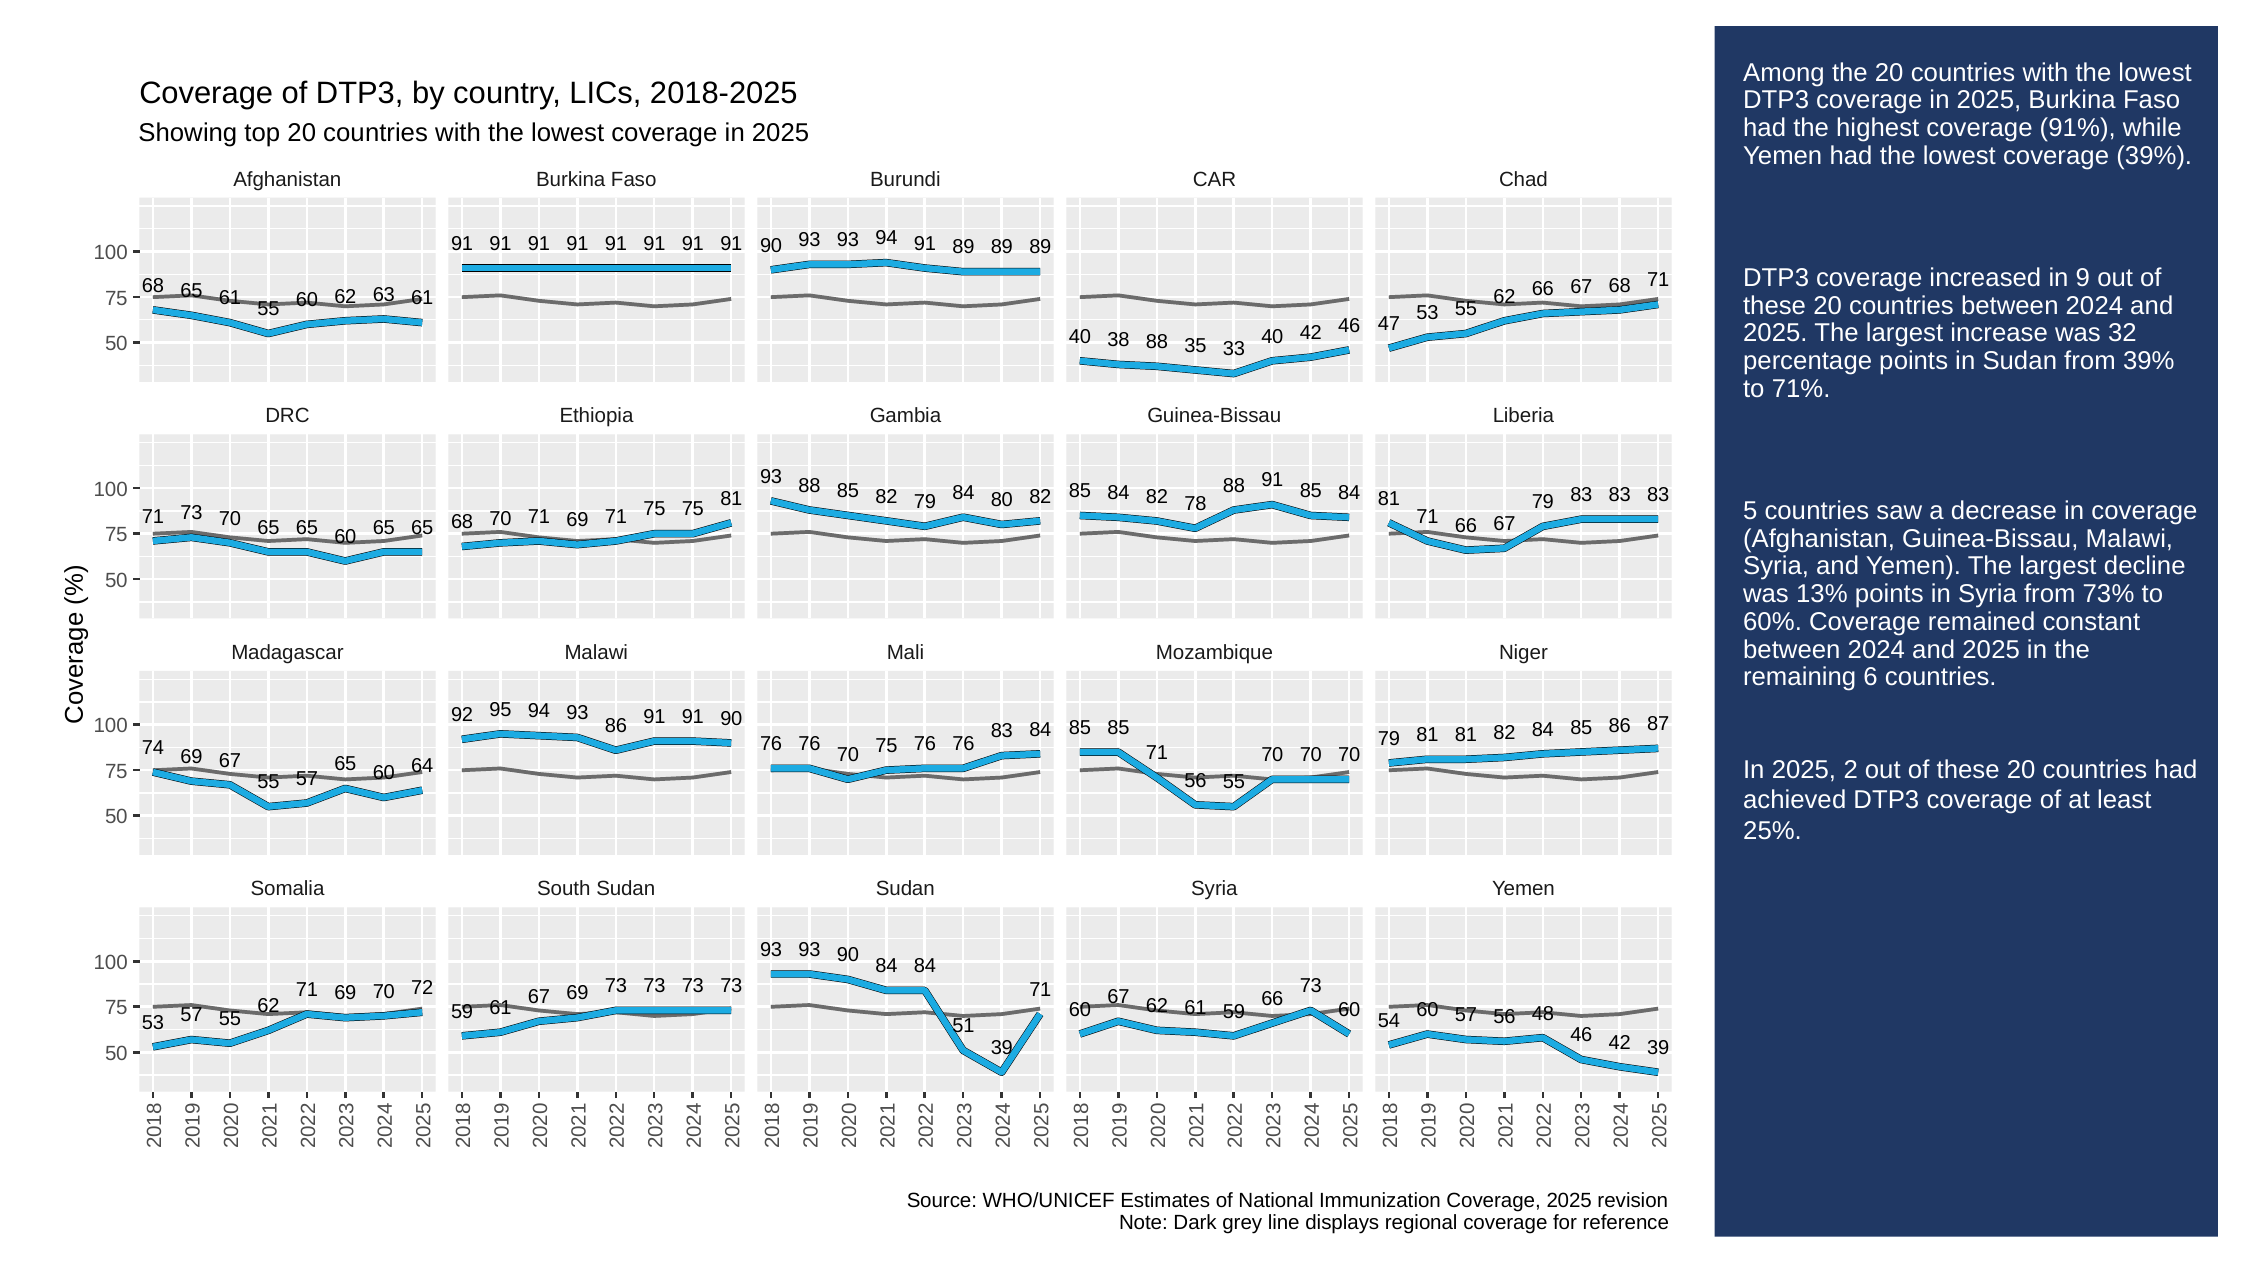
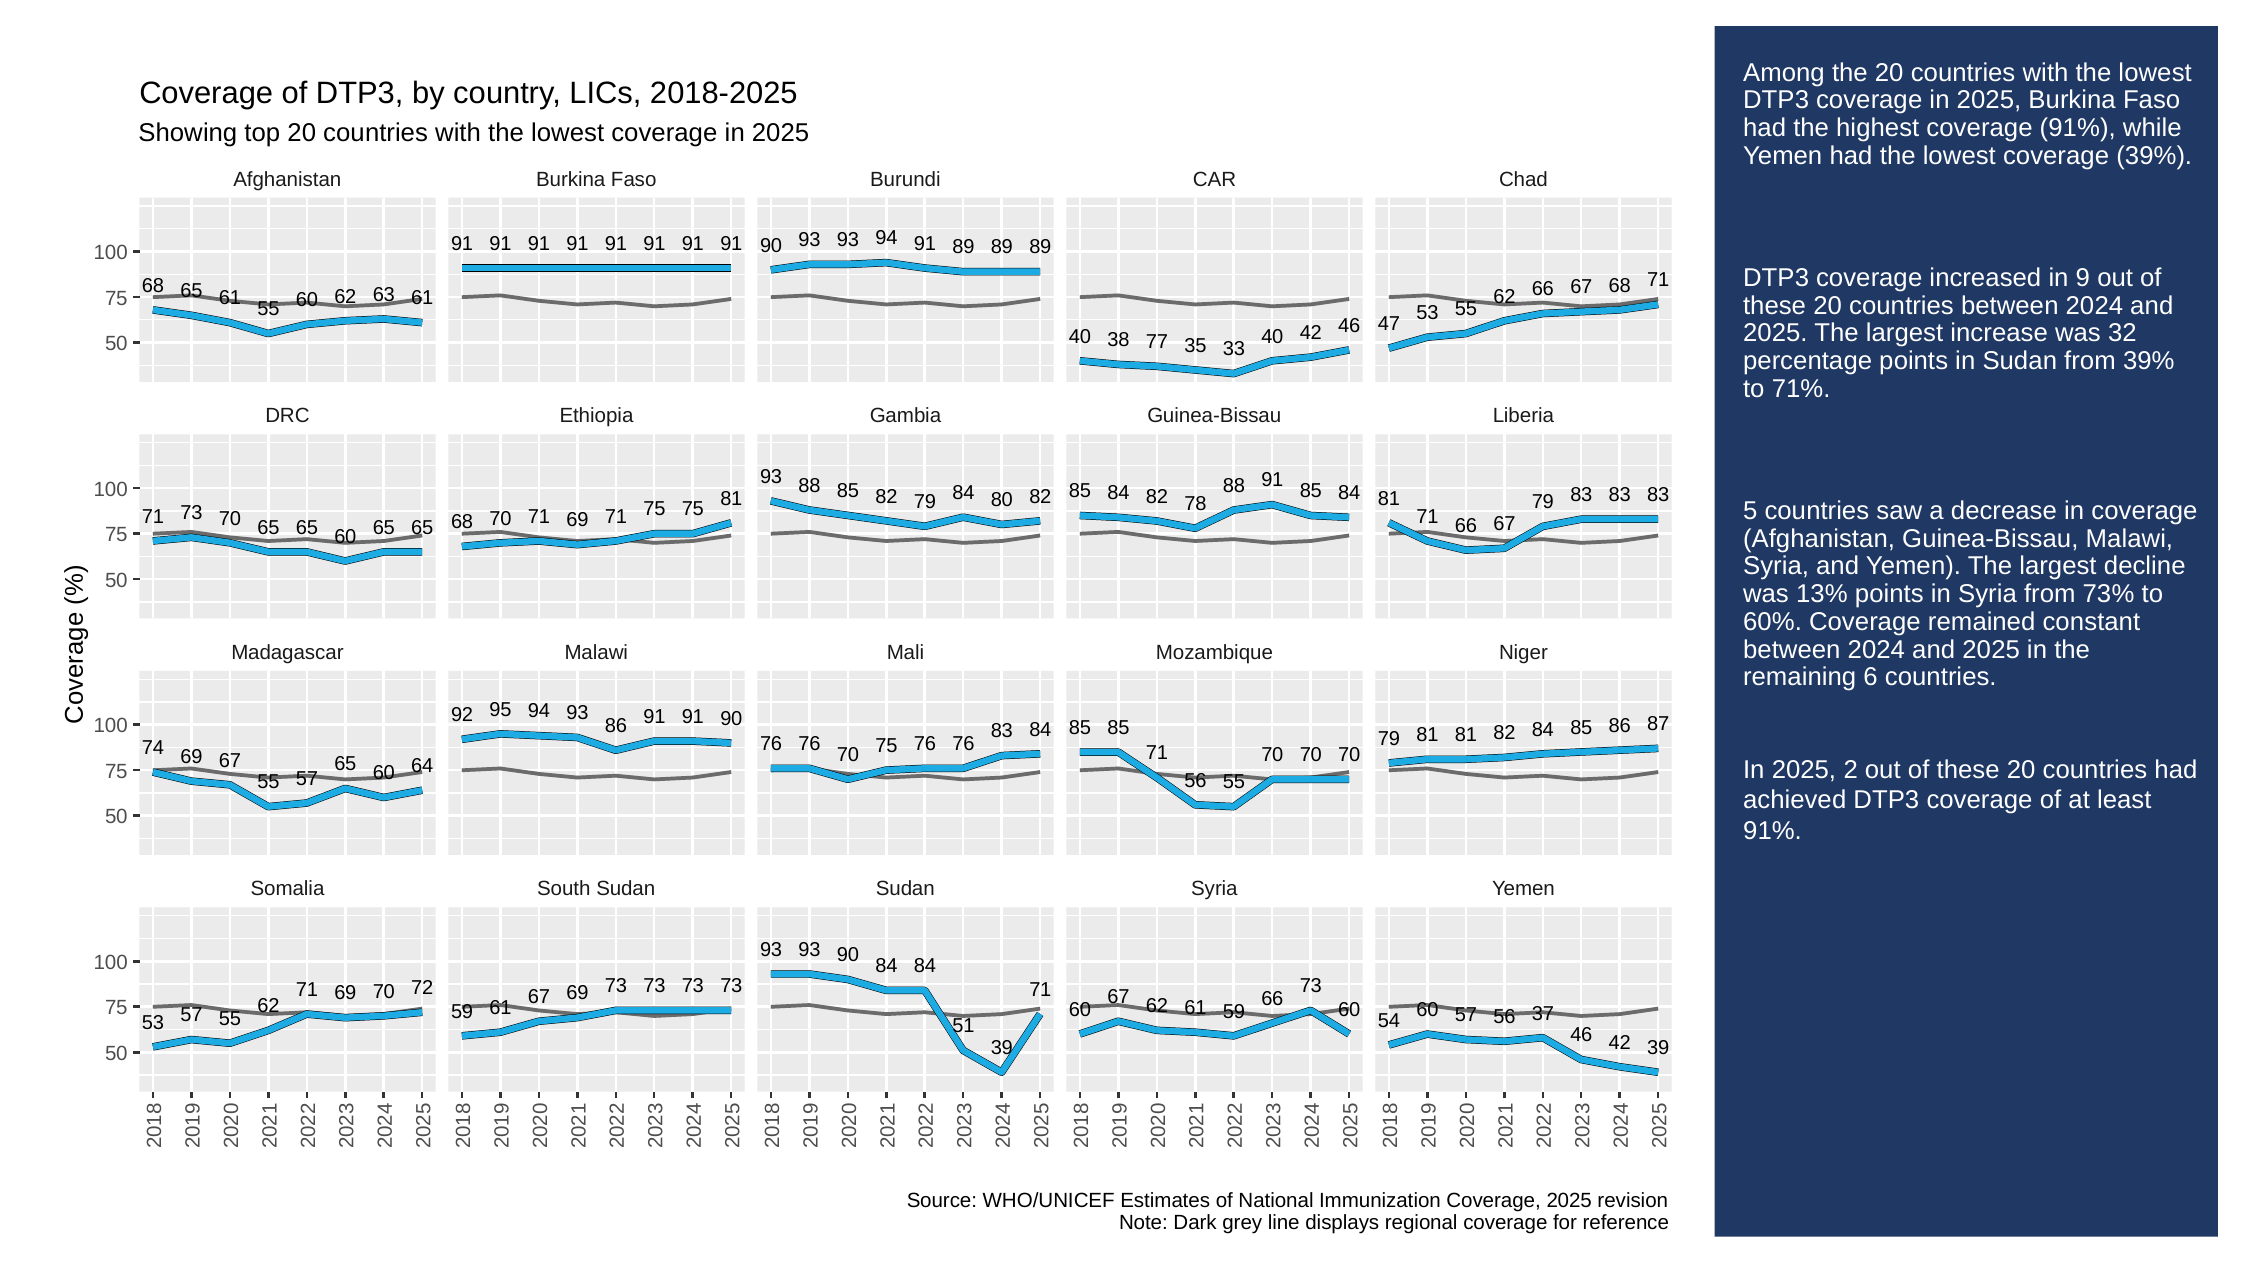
38 88: 88 -> 77
25% at (1773, 832): 25% -> 91%
48: 48 -> 37
